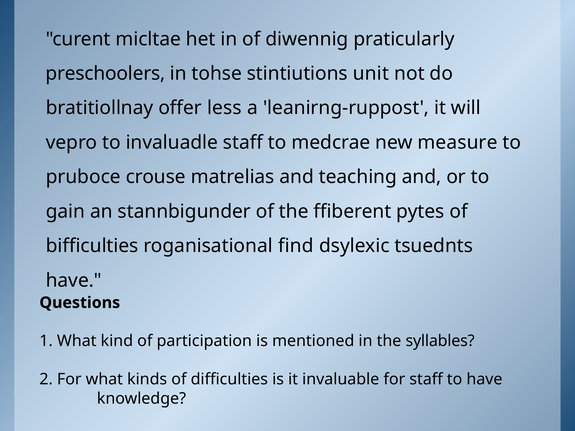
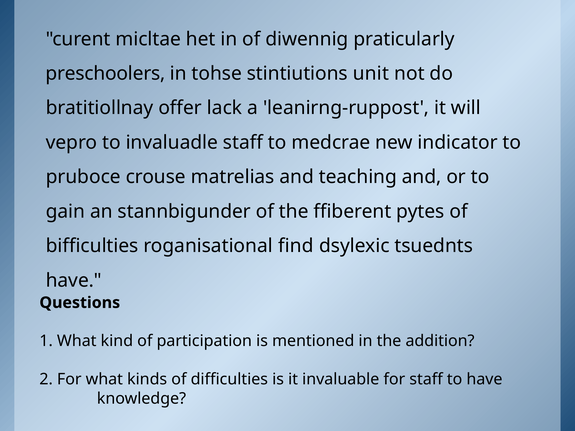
less: less -> lack
measure: measure -> indicator
syllables: syllables -> addition
